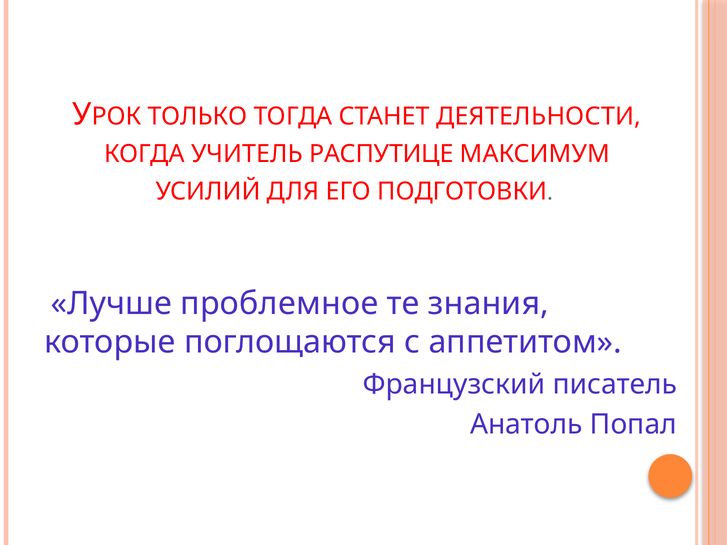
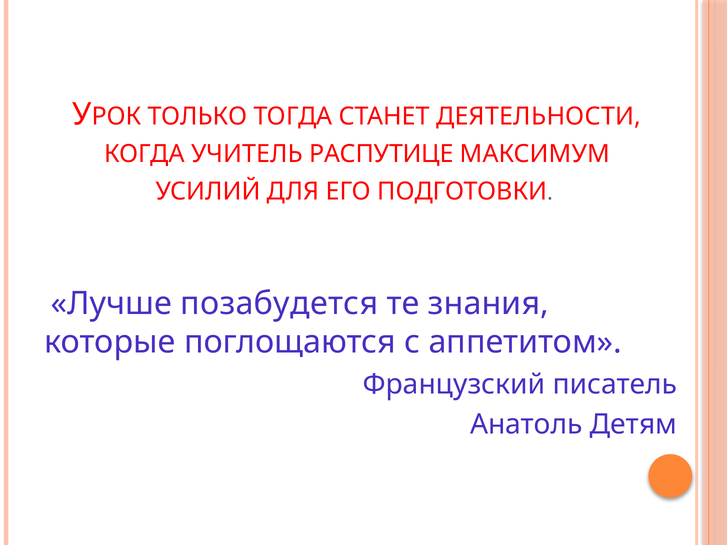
проблемное: проблемное -> позабудется
Попал: Попал -> Детям
